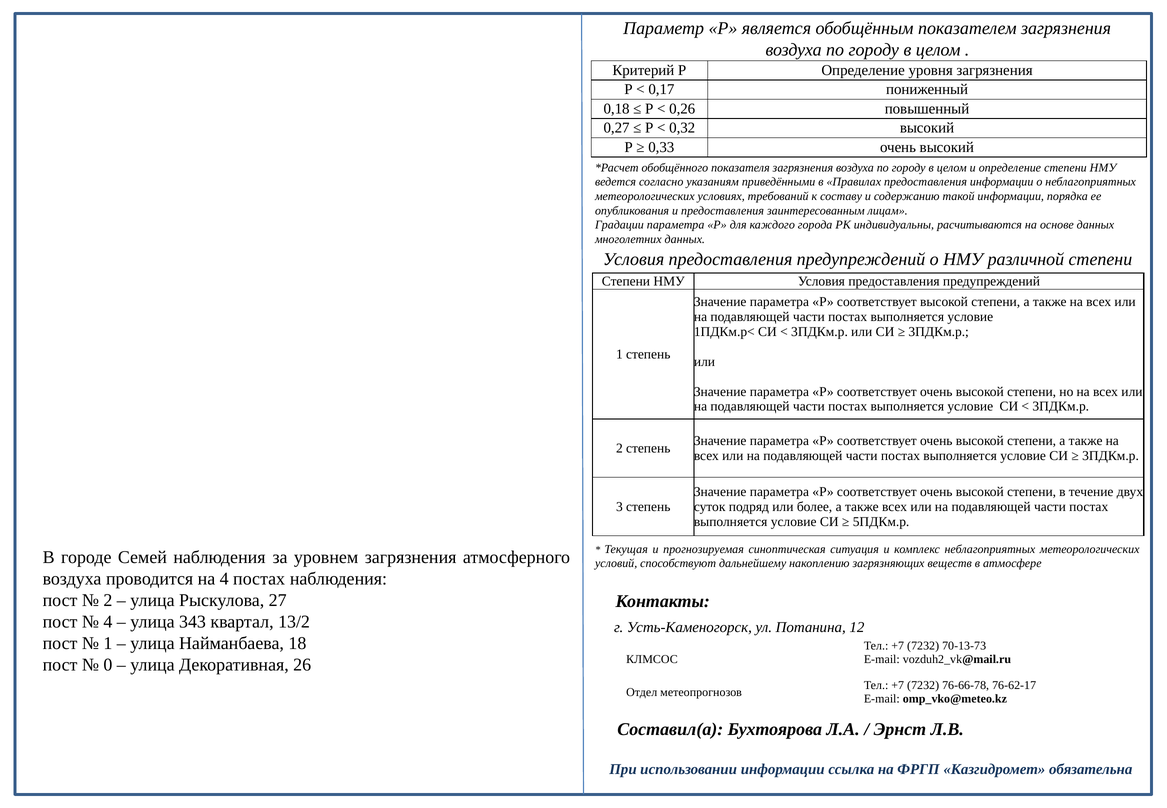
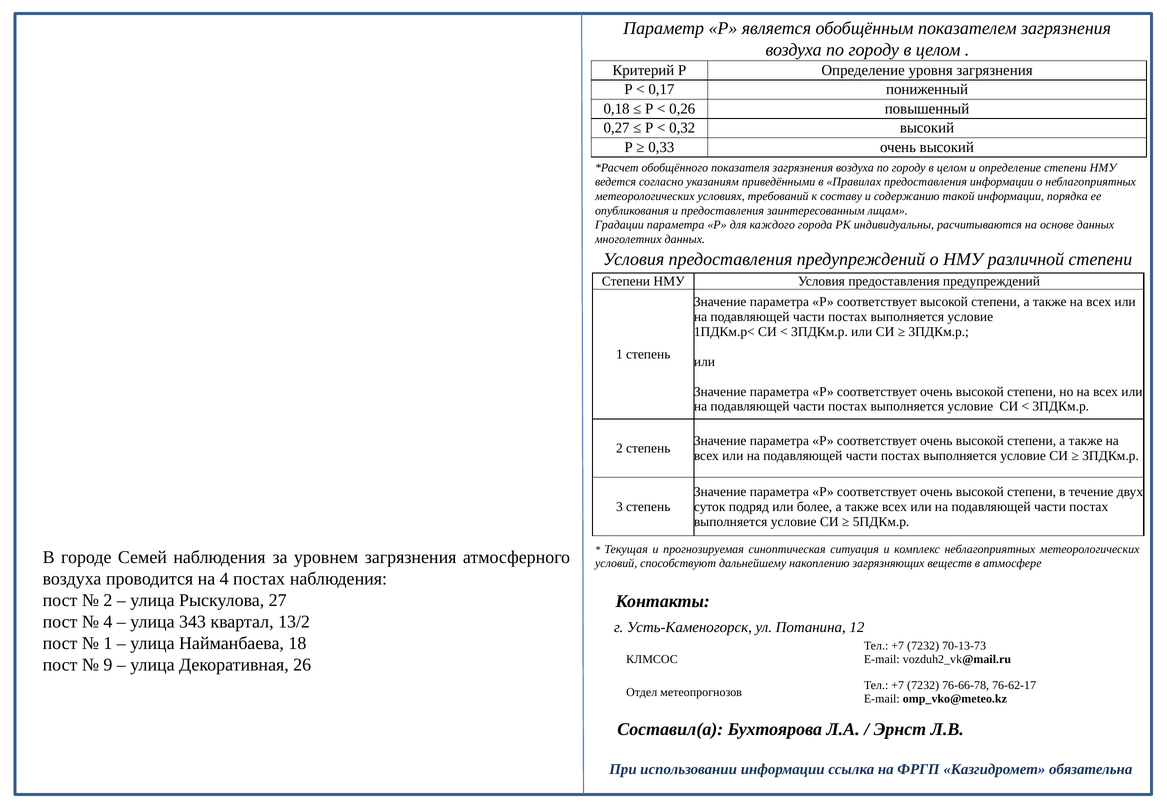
0: 0 -> 9
